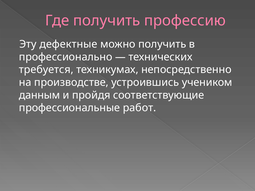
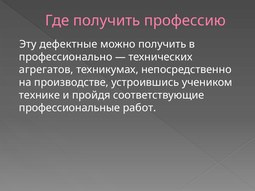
требуется: требуется -> агрегатов
данным: данным -> технике
